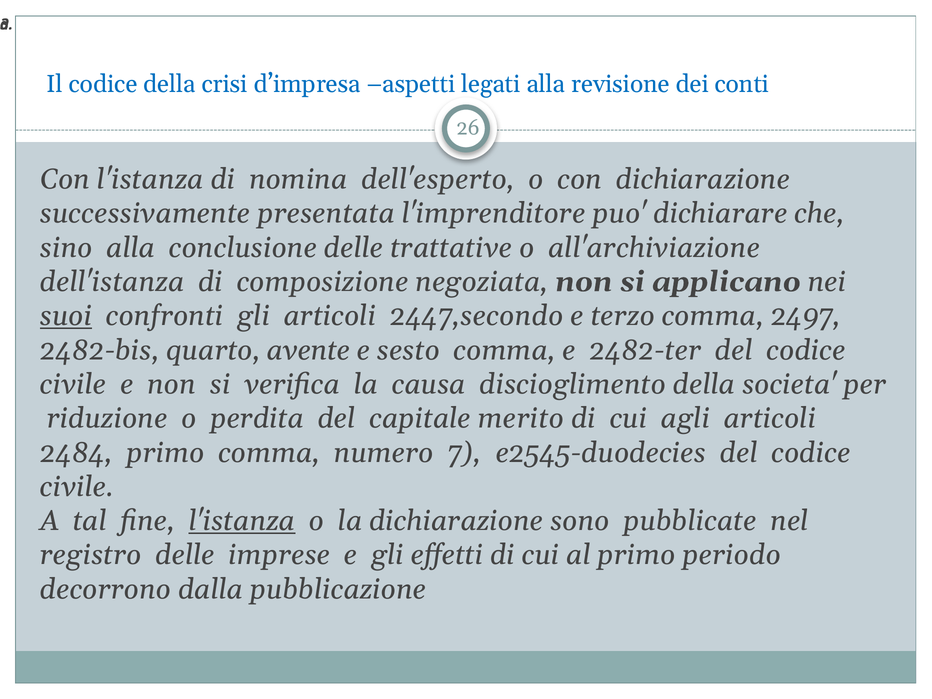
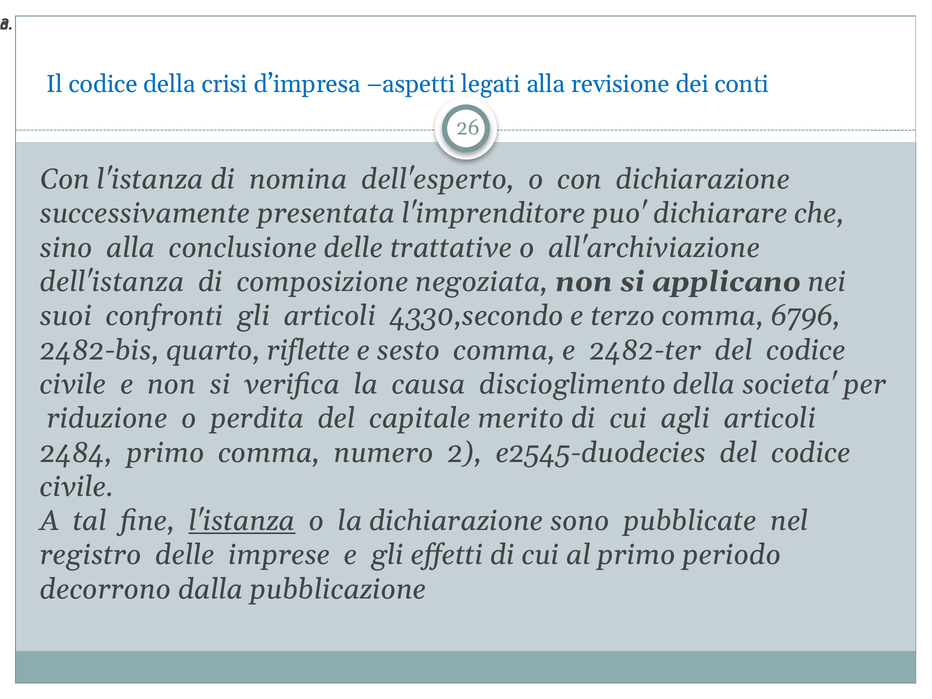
suoi underline: present -> none
2447,secondo: 2447,secondo -> 4330,secondo
2497: 2497 -> 6796
avente: avente -> riflette
7: 7 -> 2
